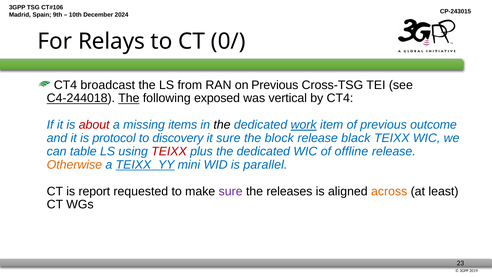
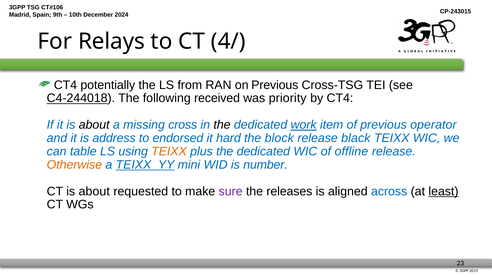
0/: 0/ -> 4/
broadcast: broadcast -> potentially
The at (129, 98) underline: present -> none
exposed: exposed -> received
vertical: vertical -> priority
about at (94, 125) colour: red -> black
items: items -> cross
outcome: outcome -> operator
protocol: protocol -> address
discovery: discovery -> endorsed
it sure: sure -> hard
TEIXX at (169, 151) colour: red -> orange
parallel: parallel -> number
CT is report: report -> about
across colour: orange -> blue
least underline: none -> present
